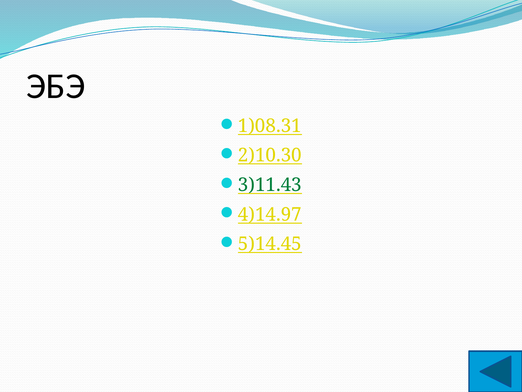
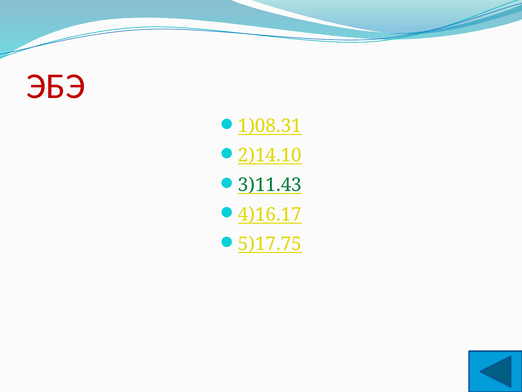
ЭБЭ colour: black -> red
2)10.30: 2)10.30 -> 2)14.10
4)14.97: 4)14.97 -> 4)16.17
5)14.45: 5)14.45 -> 5)17.75
